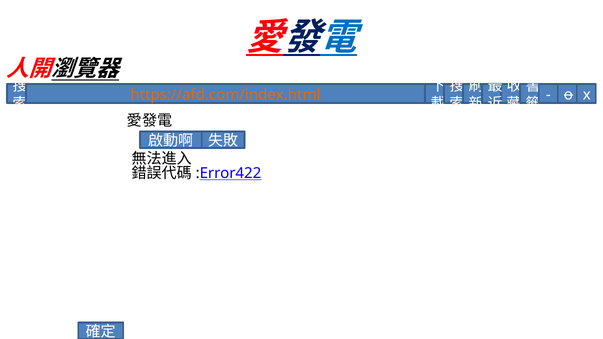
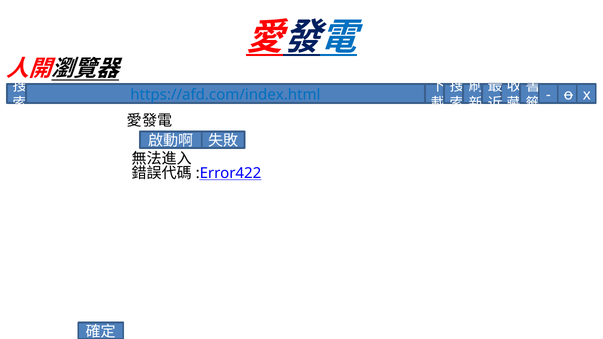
https://afd.com/index.html colour: orange -> blue
